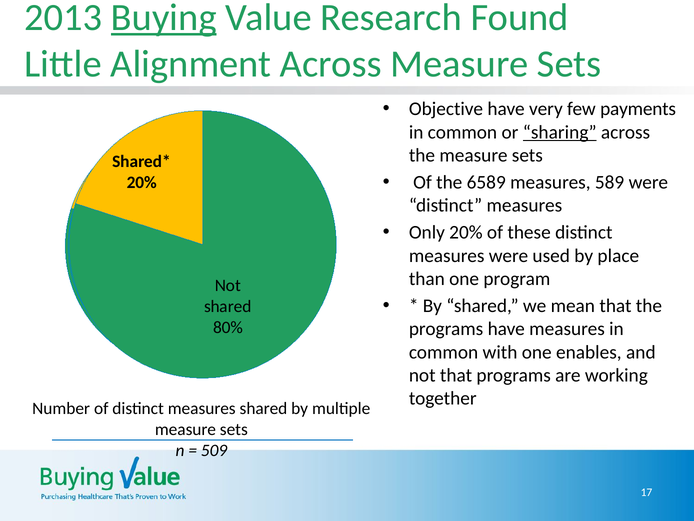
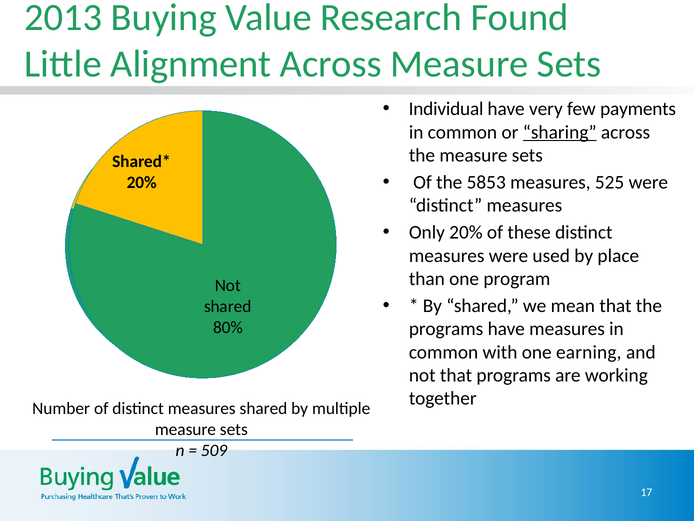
Buying underline: present -> none
Objective: Objective -> Individual
6589: 6589 -> 5853
589: 589 -> 525
enables: enables -> earning
